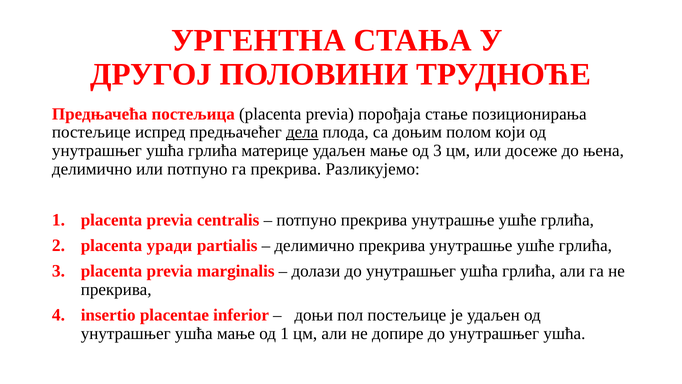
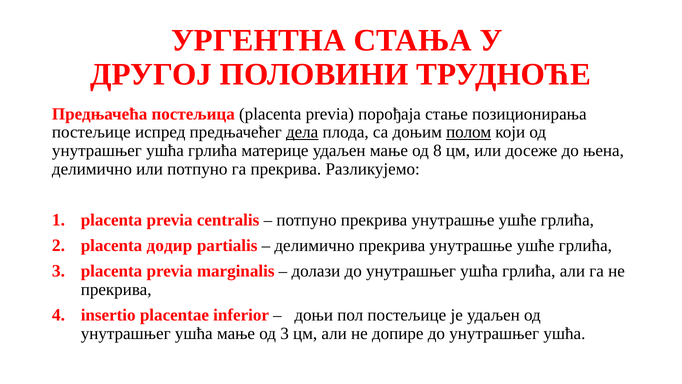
полом underline: none -> present
од 3: 3 -> 8
уради: уради -> додир
од 1: 1 -> 3
